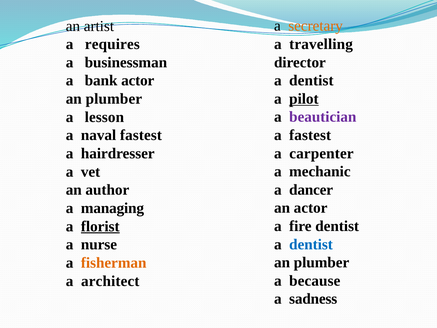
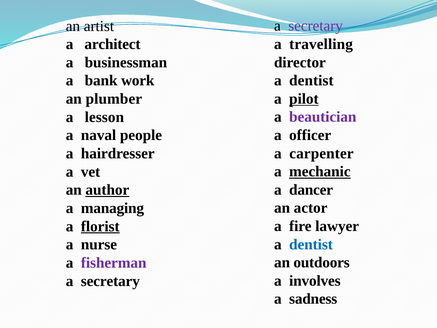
secretary at (316, 26) colour: orange -> purple
requires: requires -> architect
bank actor: actor -> work
a fastest: fastest -> officer
naval fastest: fastest -> people
mechanic underline: none -> present
author underline: none -> present
fire dentist: dentist -> lawyer
plumber at (322, 262): plumber -> outdoors
fisherman colour: orange -> purple
because: because -> involves
architect at (110, 281): architect -> secretary
